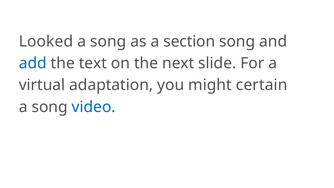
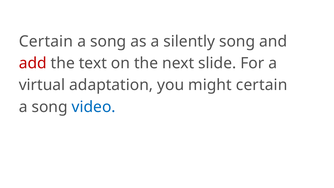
Looked at (46, 41): Looked -> Certain
section: section -> silently
add colour: blue -> red
